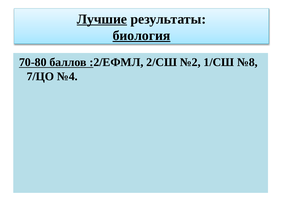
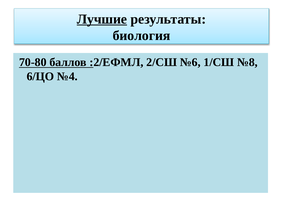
биология underline: present -> none
№2: №2 -> №6
7/ЦО: 7/ЦО -> 6/ЦО
